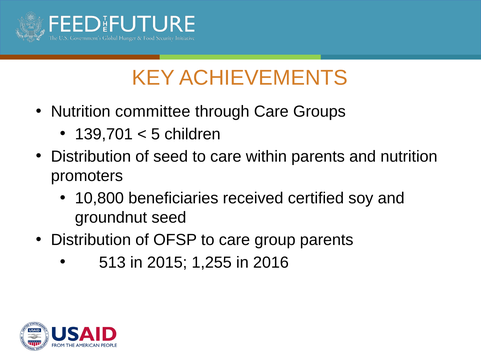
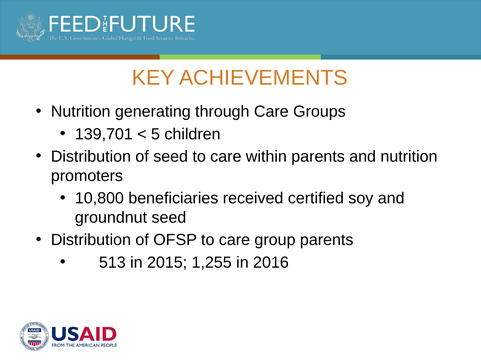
committee: committee -> generating
